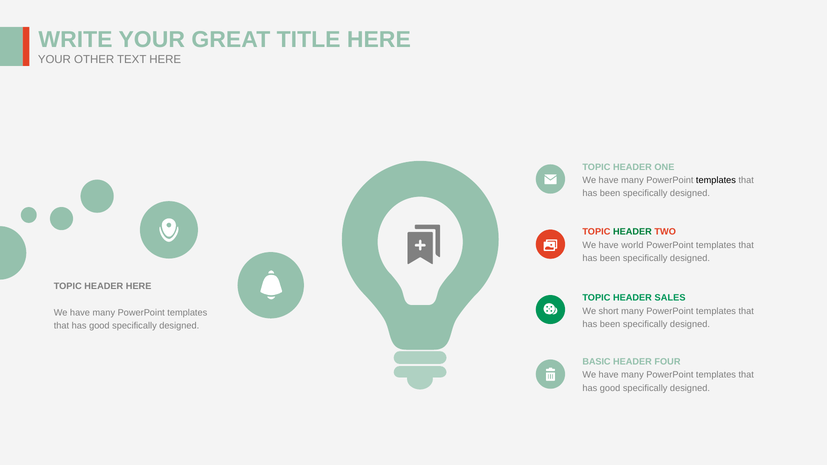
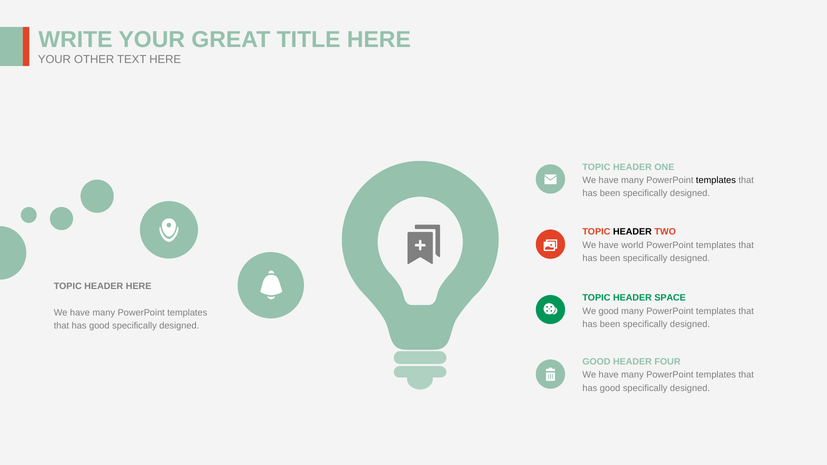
HEADER at (632, 232) colour: green -> black
SALES: SALES -> SPACE
We short: short -> good
BASIC at (597, 362): BASIC -> GOOD
